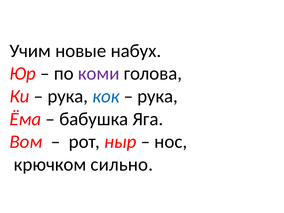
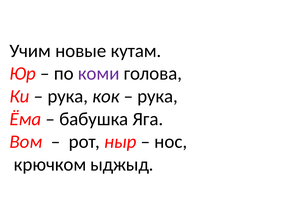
набух: набух -> кутам
кок colour: blue -> black
сильно: сильно -> ыджыд
